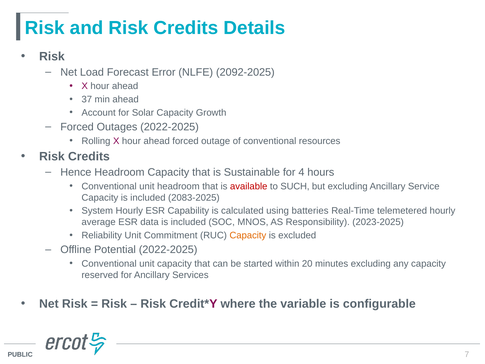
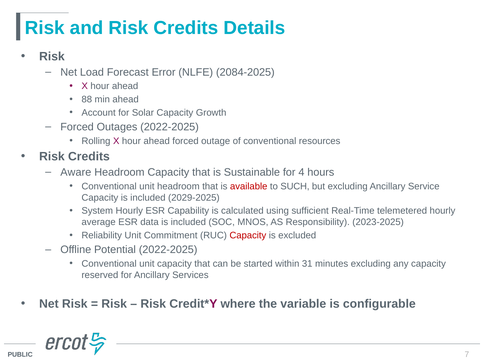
2092-2025: 2092-2025 -> 2084-2025
37: 37 -> 88
Hence: Hence -> Aware
2083-2025: 2083-2025 -> 2029-2025
batteries: batteries -> sufficient
Capacity at (248, 235) colour: orange -> red
20: 20 -> 31
